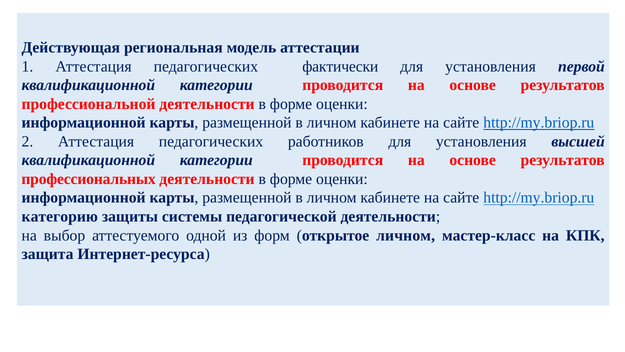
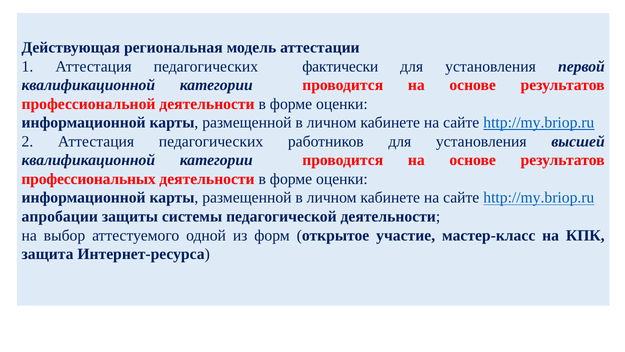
категорию: категорию -> апробации
открытое личном: личном -> участие
